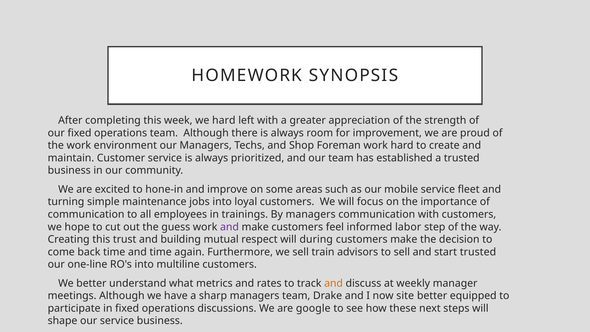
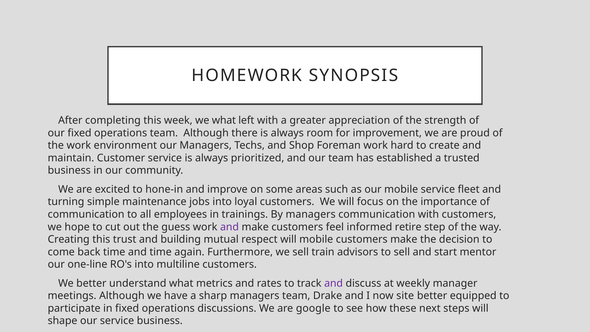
we hard: hard -> what
labor: labor -> retire
will during: during -> mobile
start trusted: trusted -> mentor
and at (334, 283) colour: orange -> purple
